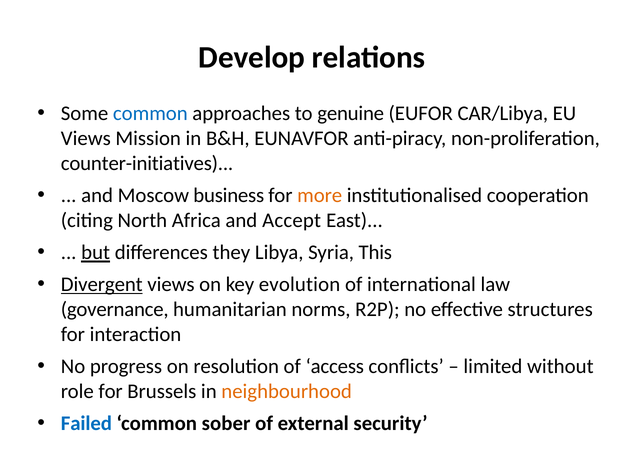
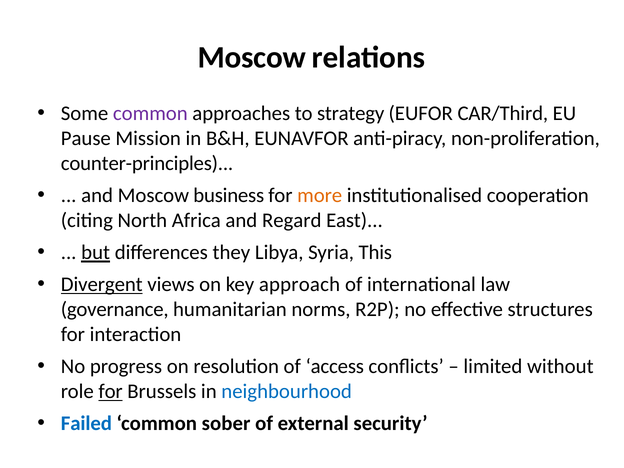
Develop at (252, 57): Develop -> Moscow
common at (150, 113) colour: blue -> purple
genuine: genuine -> strategy
CAR/Libya: CAR/Libya -> CAR/Third
Views at (86, 138): Views -> Pause
counter-initiatives: counter-initiatives -> counter-principles
Accept: Accept -> Regard
evolution: evolution -> approach
for at (111, 391) underline: none -> present
neighbourhood colour: orange -> blue
